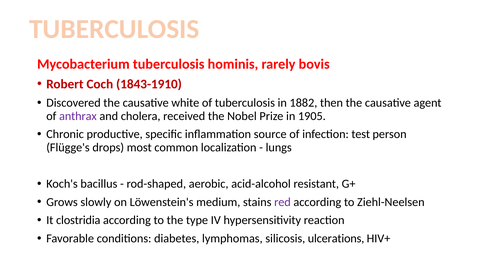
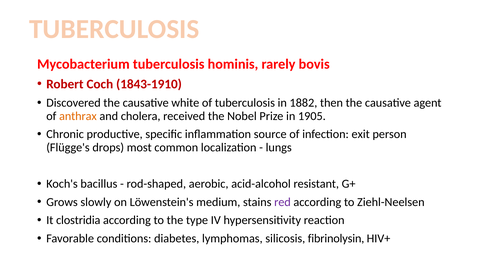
anthrax colour: purple -> orange
test: test -> exit
ulcerations: ulcerations -> fibrinolysin
